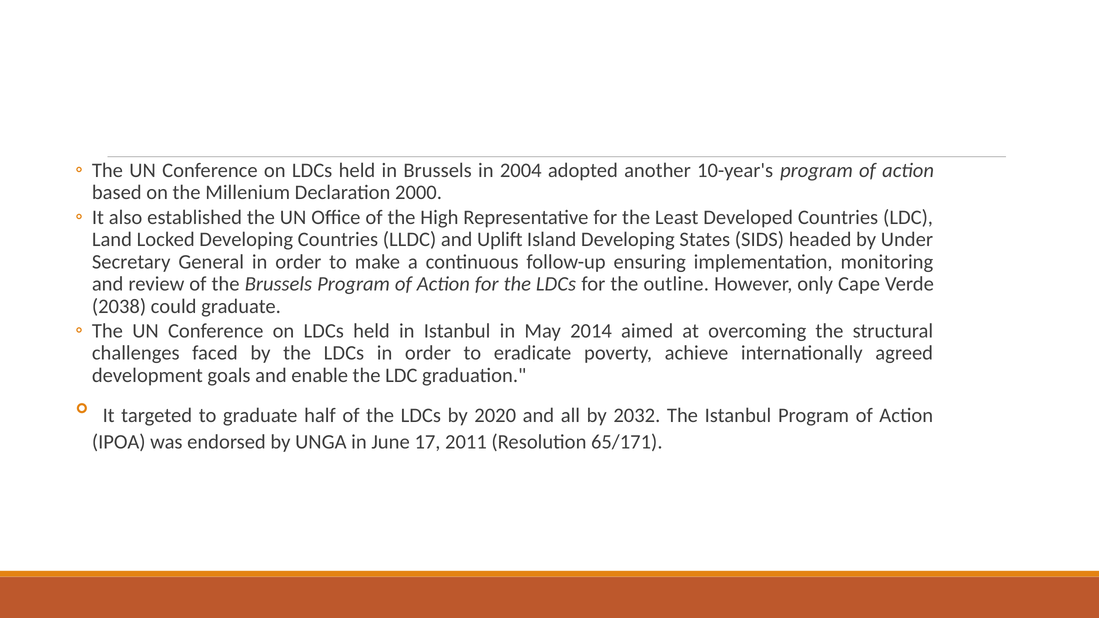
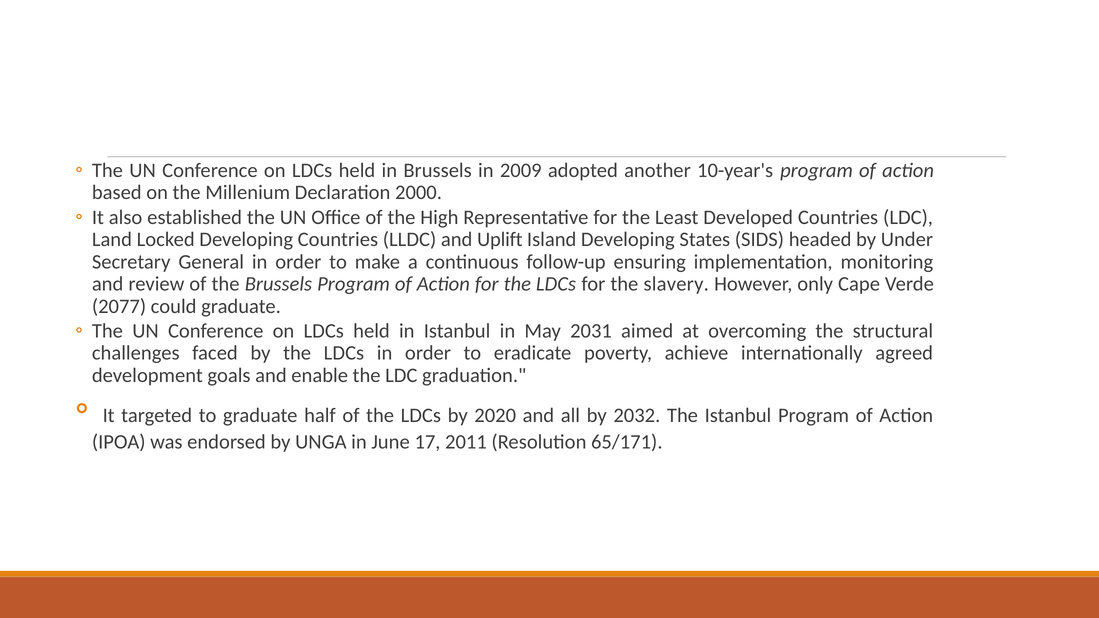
2004: 2004 -> 2009
outline: outline -> slavery
2038: 2038 -> 2077
2014: 2014 -> 2031
